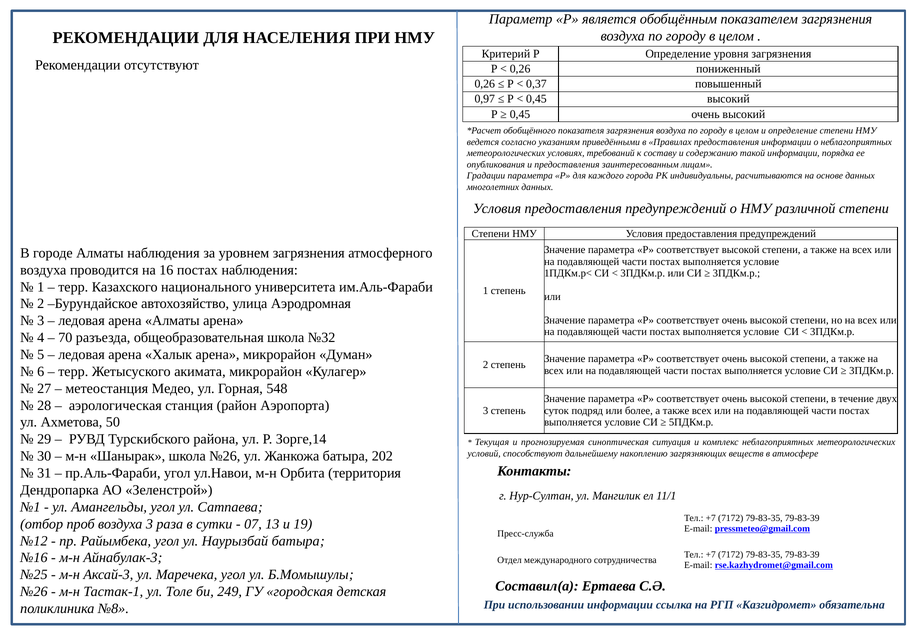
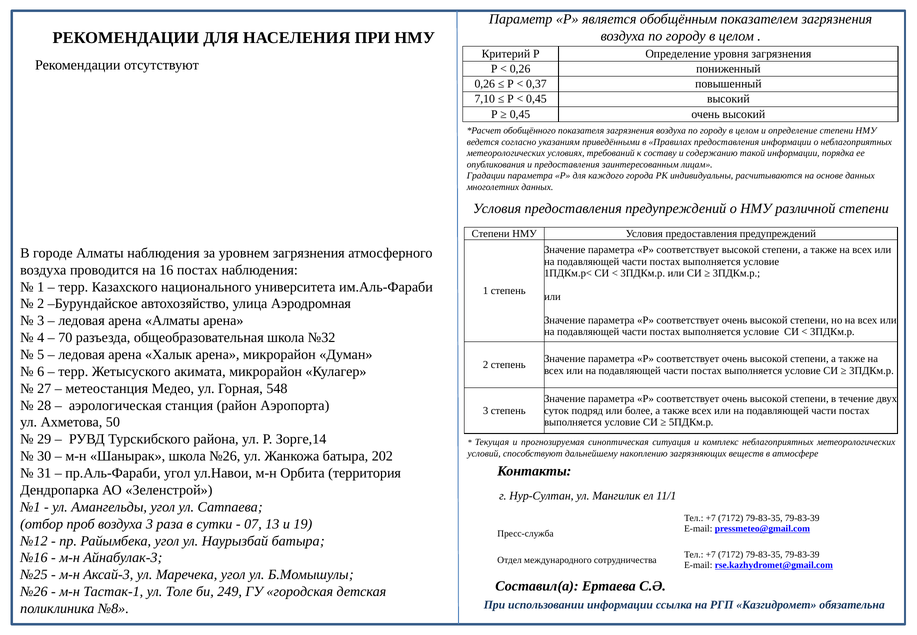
0,97: 0,97 -> 7,10
